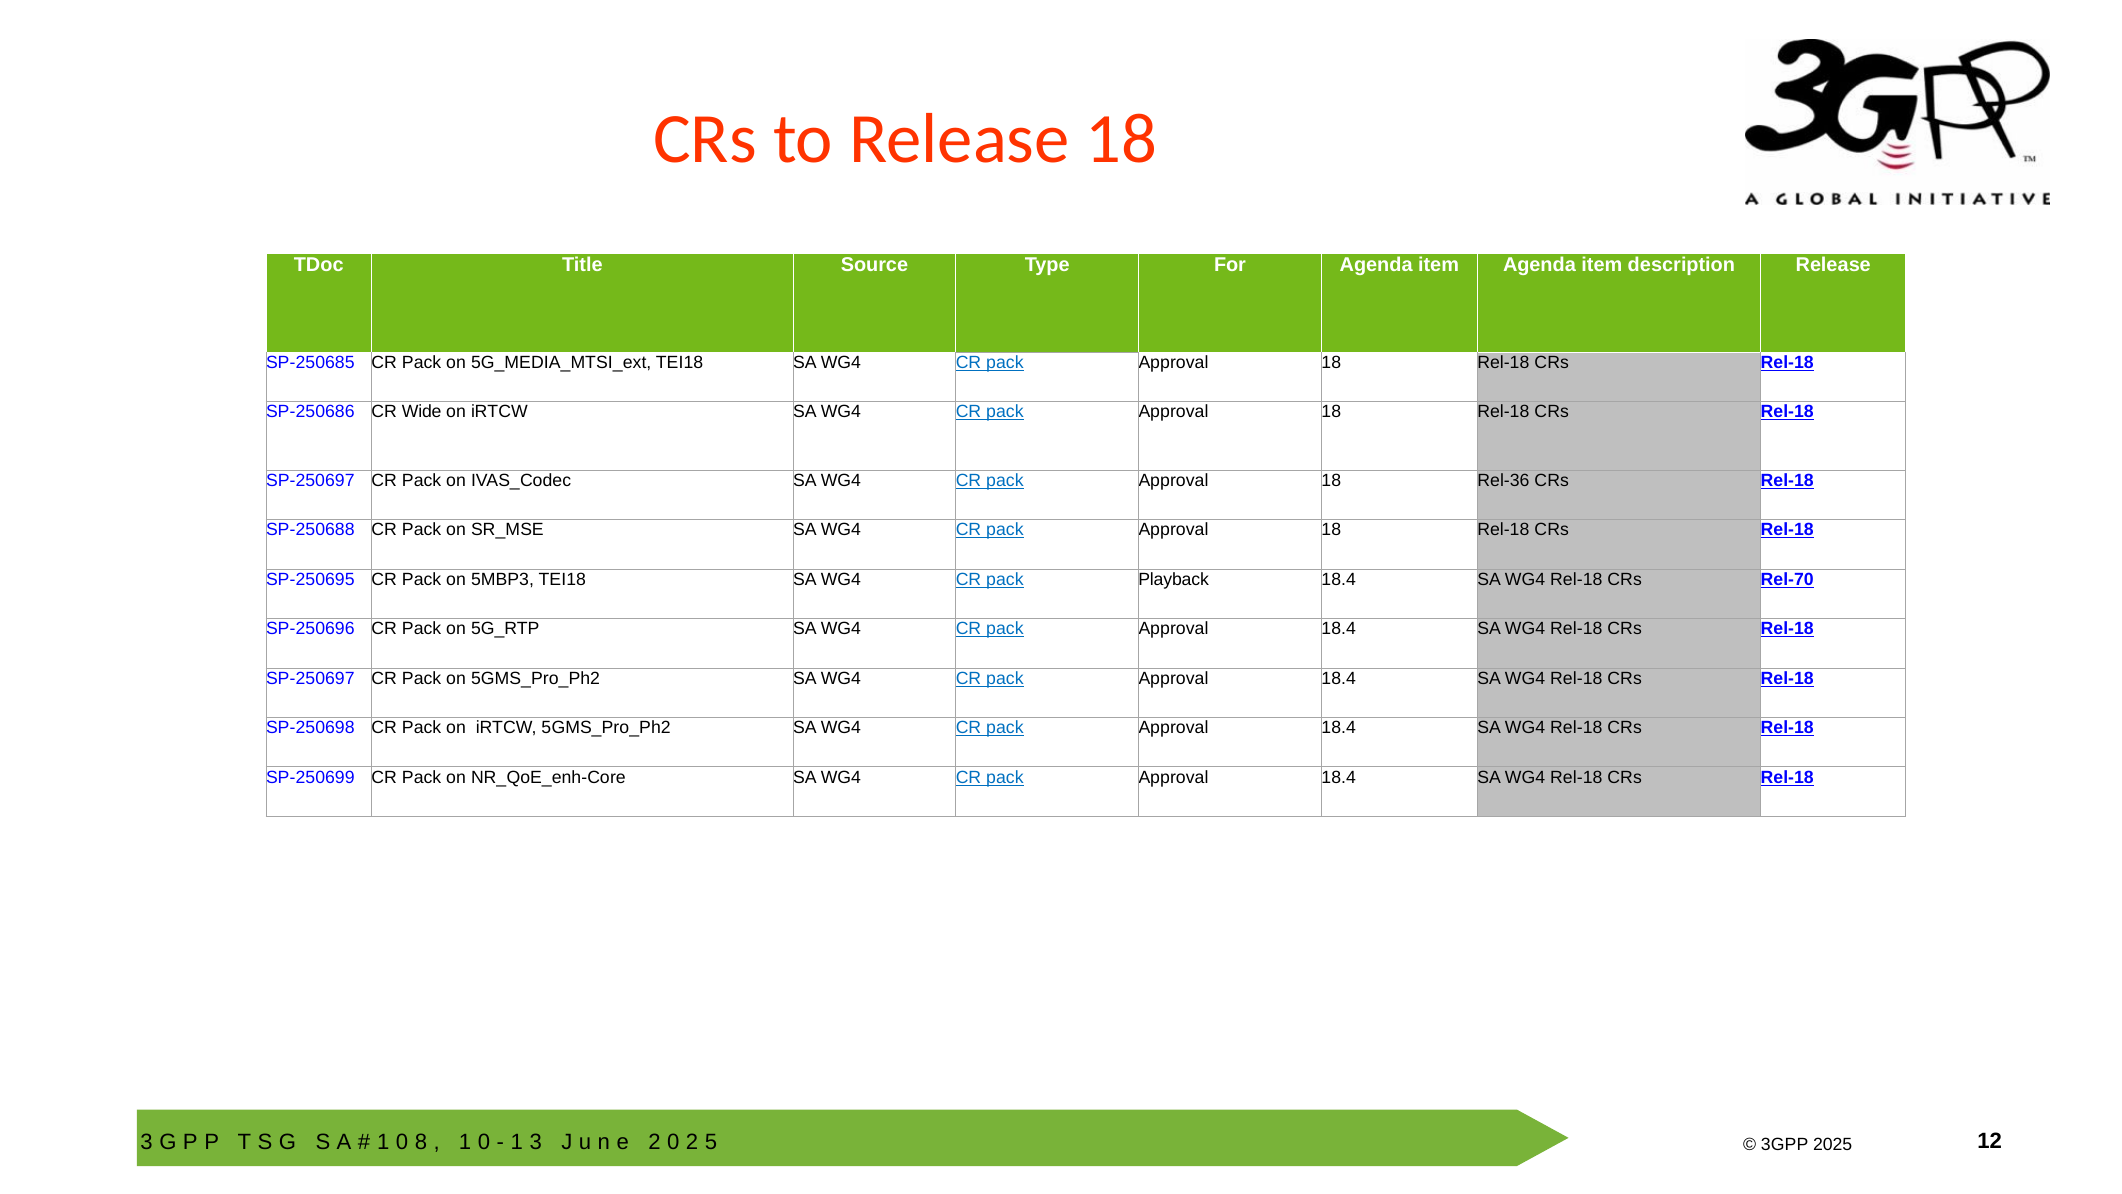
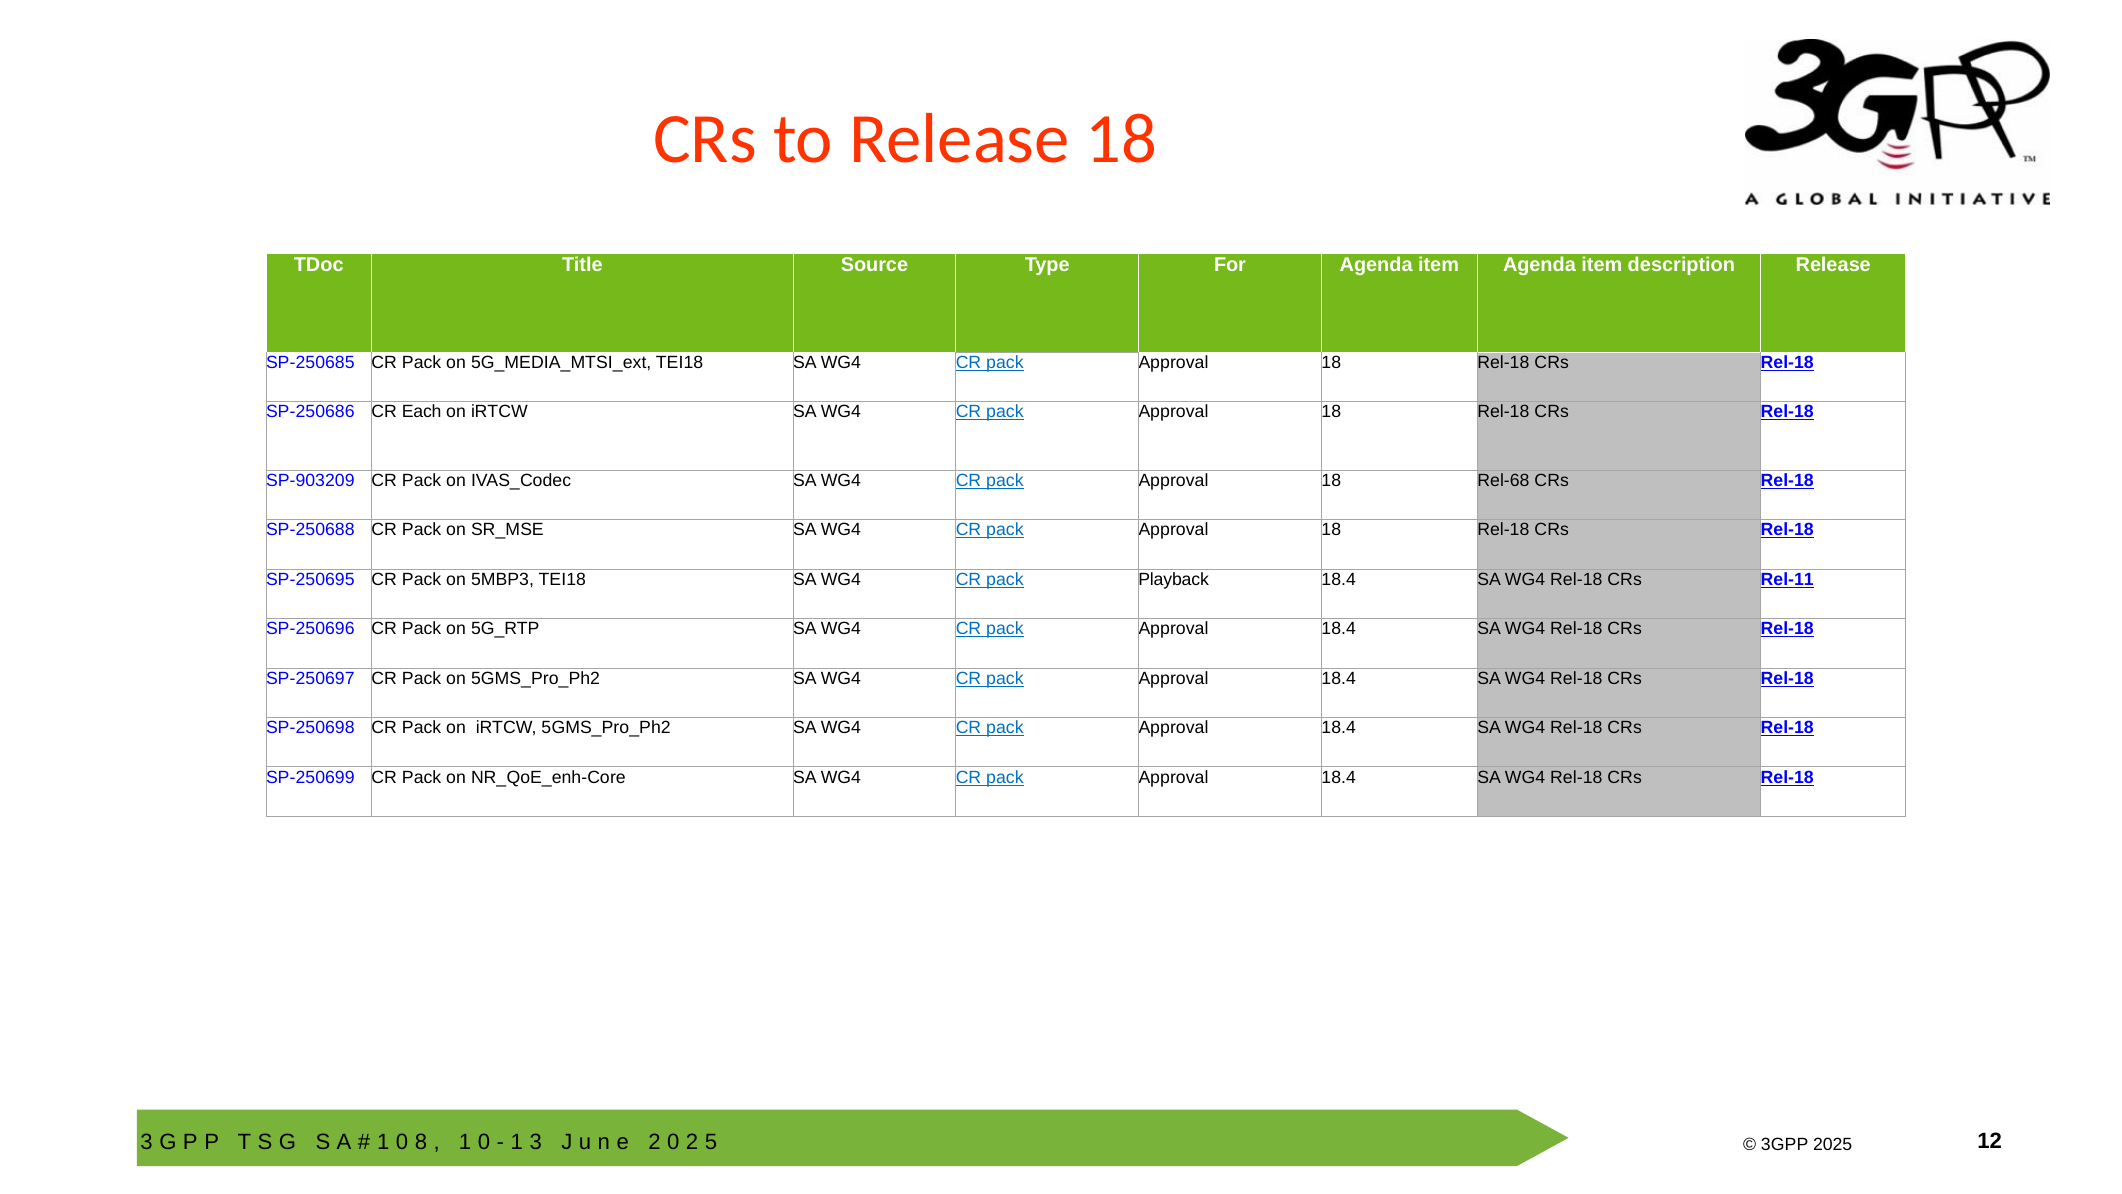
Wide: Wide -> Each
SP-250697 at (310, 480): SP-250697 -> SP-903209
Rel-36: Rel-36 -> Rel-68
Rel-70: Rel-70 -> Rel-11
